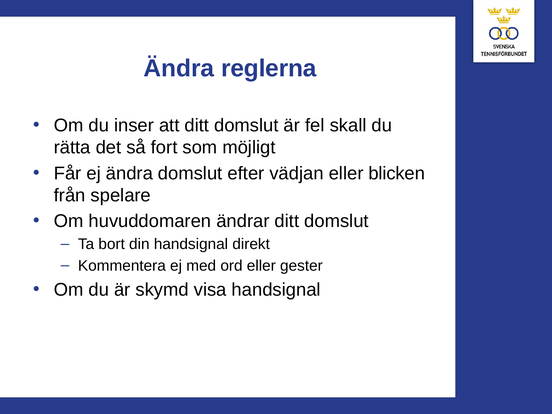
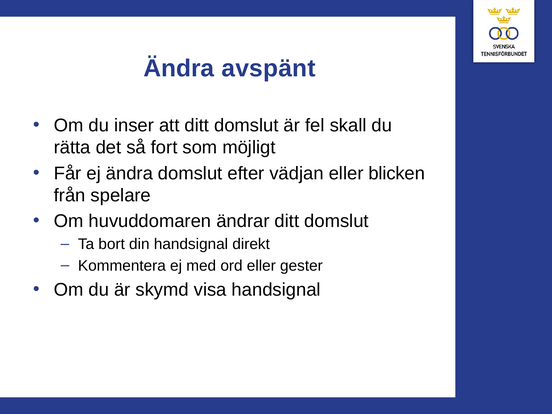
reglerna: reglerna -> avspänt
